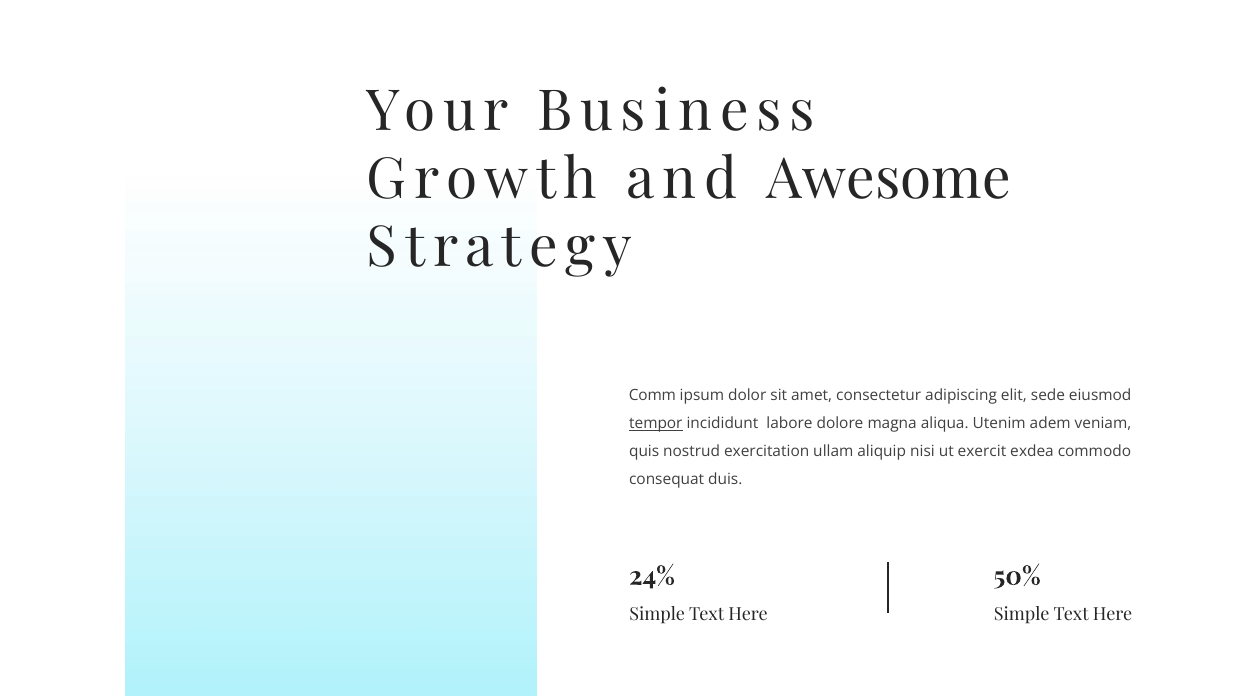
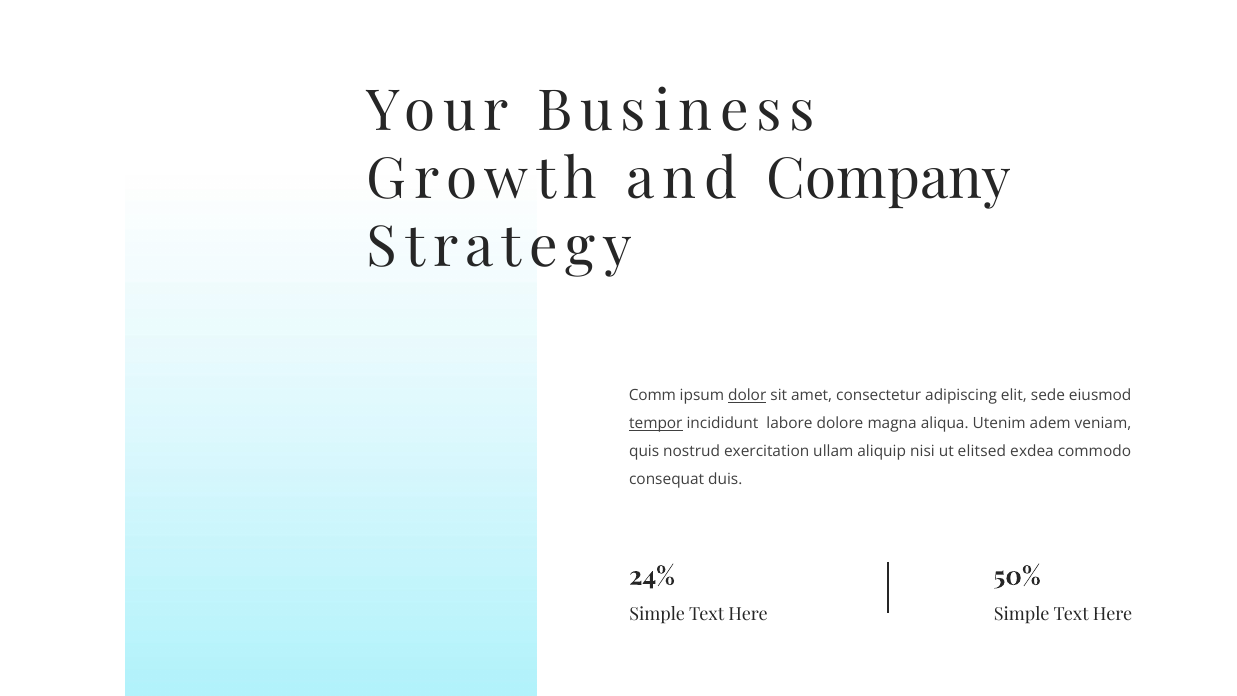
Awesome: Awesome -> Company
dolor underline: none -> present
exercit: exercit -> elitsed
